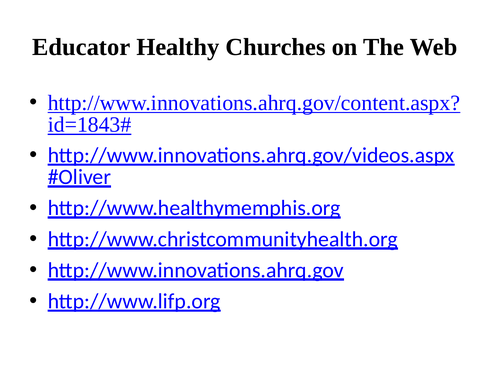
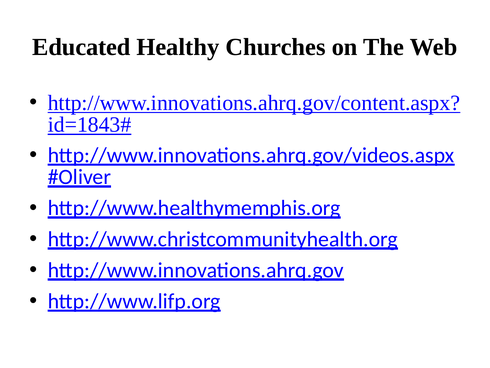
Educator: Educator -> Educated
